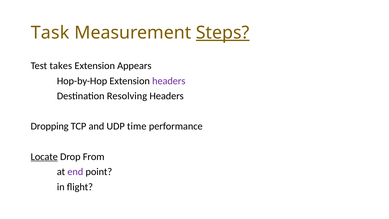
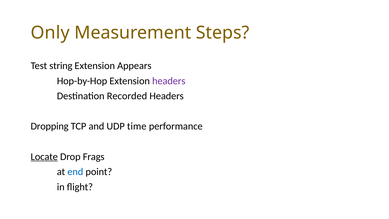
Task: Task -> Only
Steps underline: present -> none
takes: takes -> string
Resolving: Resolving -> Recorded
From: From -> Frags
end colour: purple -> blue
